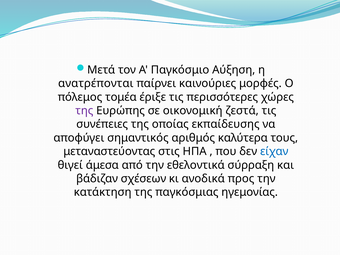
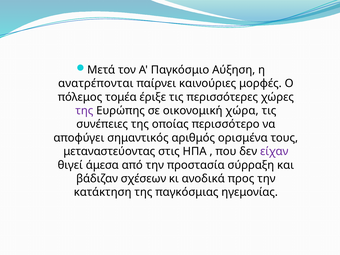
ζεστά: ζεστά -> χώρα
εκπαίδευσης: εκπαίδευσης -> περισσότερο
καλύτερα: καλύτερα -> ορισμένα
είχαν colour: blue -> purple
εθελοντικά: εθελοντικά -> προστασία
